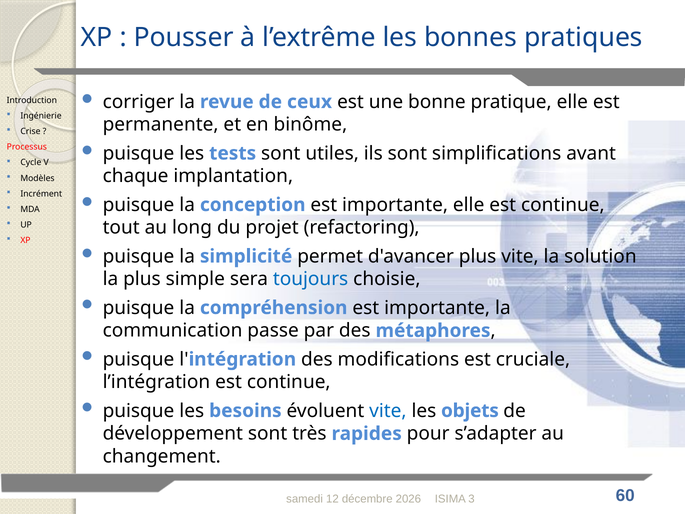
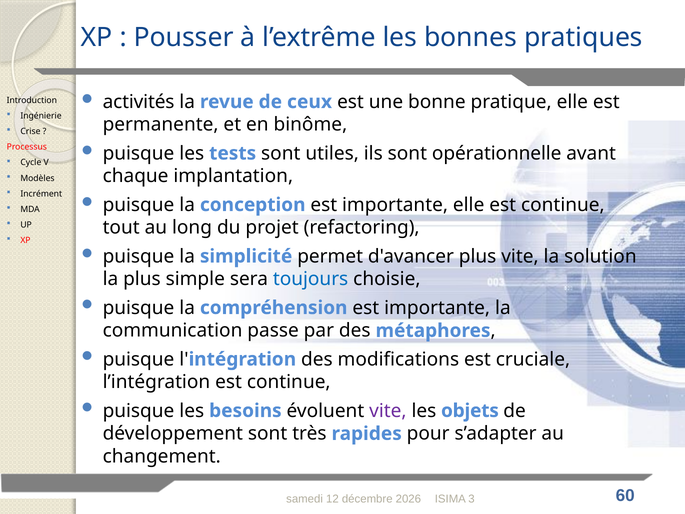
corriger: corriger -> activités
simplifications: simplifications -> opérationnelle
vite at (388, 411) colour: blue -> purple
